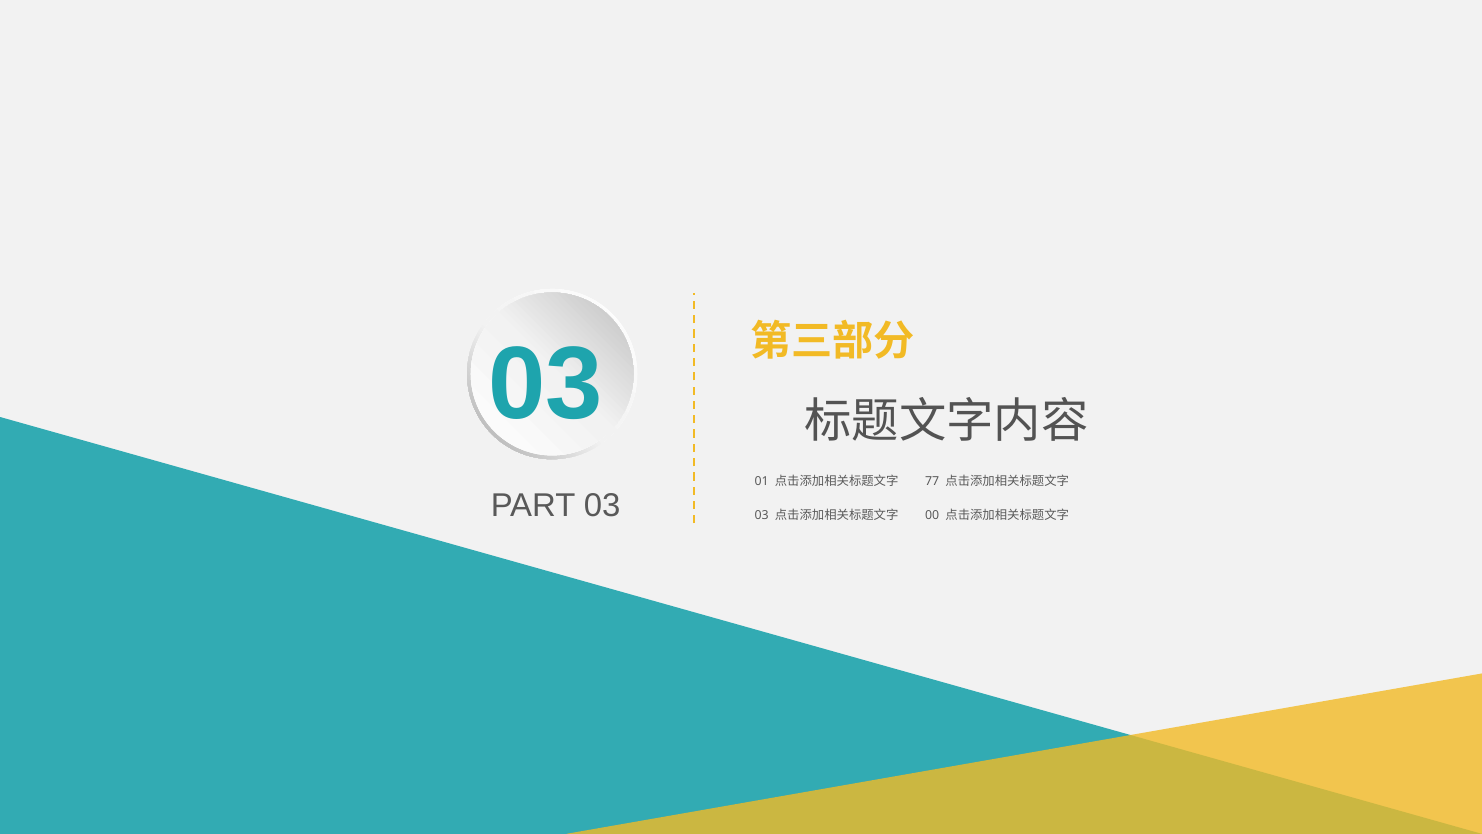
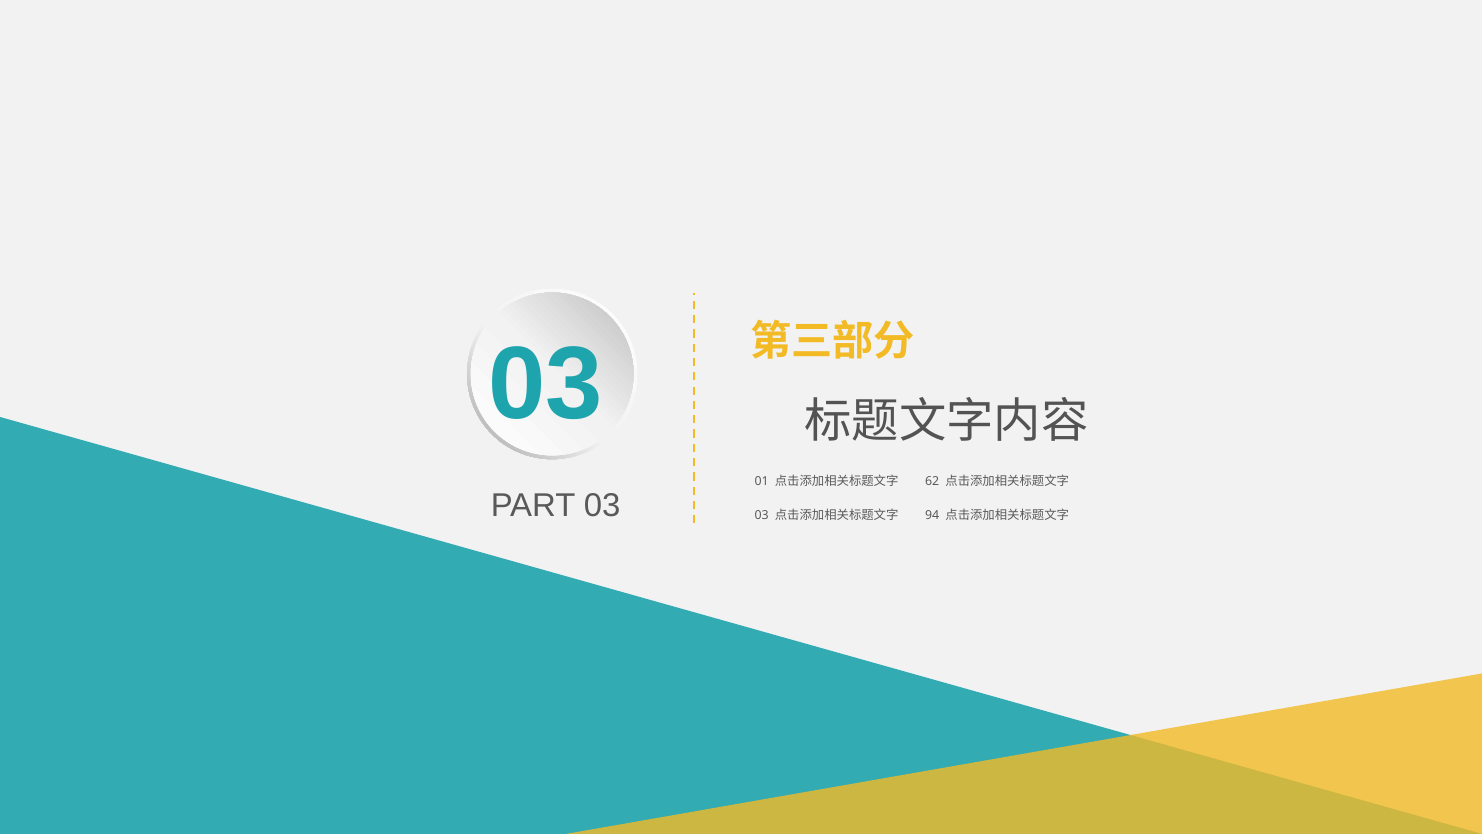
77: 77 -> 62
00: 00 -> 94
